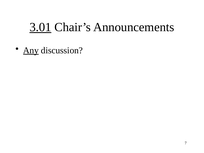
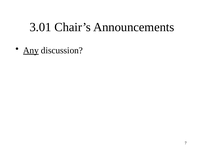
3.01 underline: present -> none
